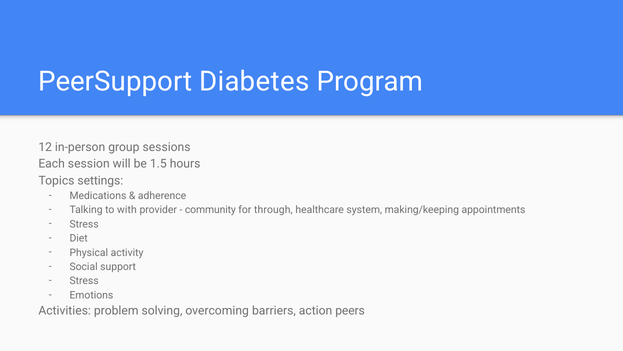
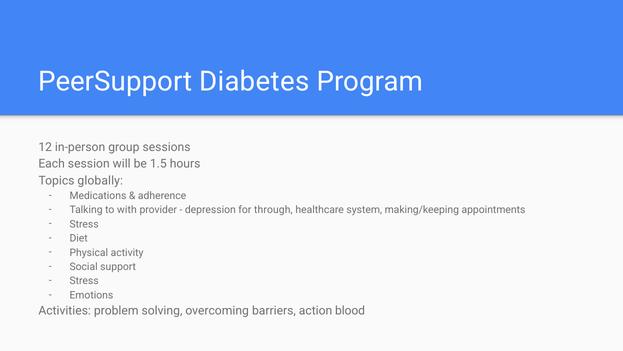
settings: settings -> globally
community: community -> depression
peers: peers -> blood
